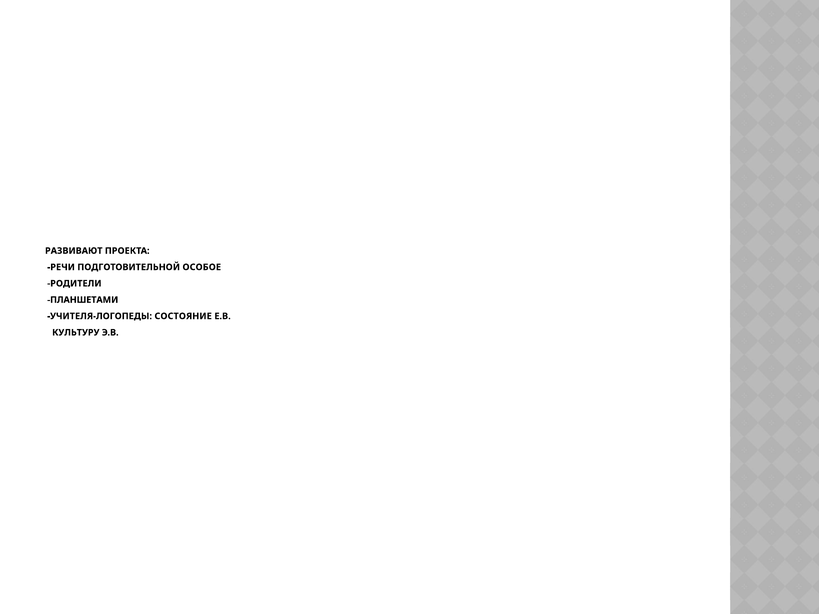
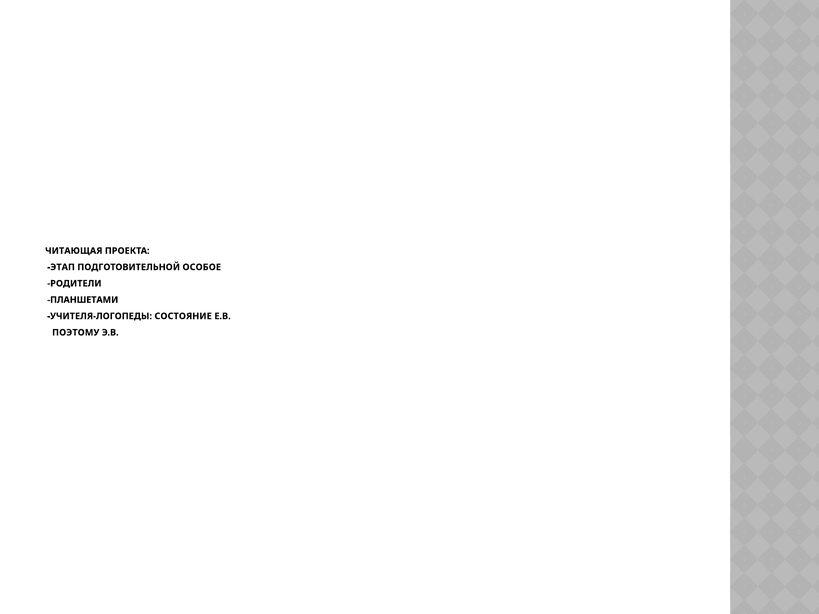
РАЗВИВАЮТ: РАЗВИВАЮТ -> ЧИТАЮЩАЯ
РЕЧИ: РЕЧИ -> ЭТАП
КУЛЬТУРУ: КУЛЬТУРУ -> ПОЭТОМУ
